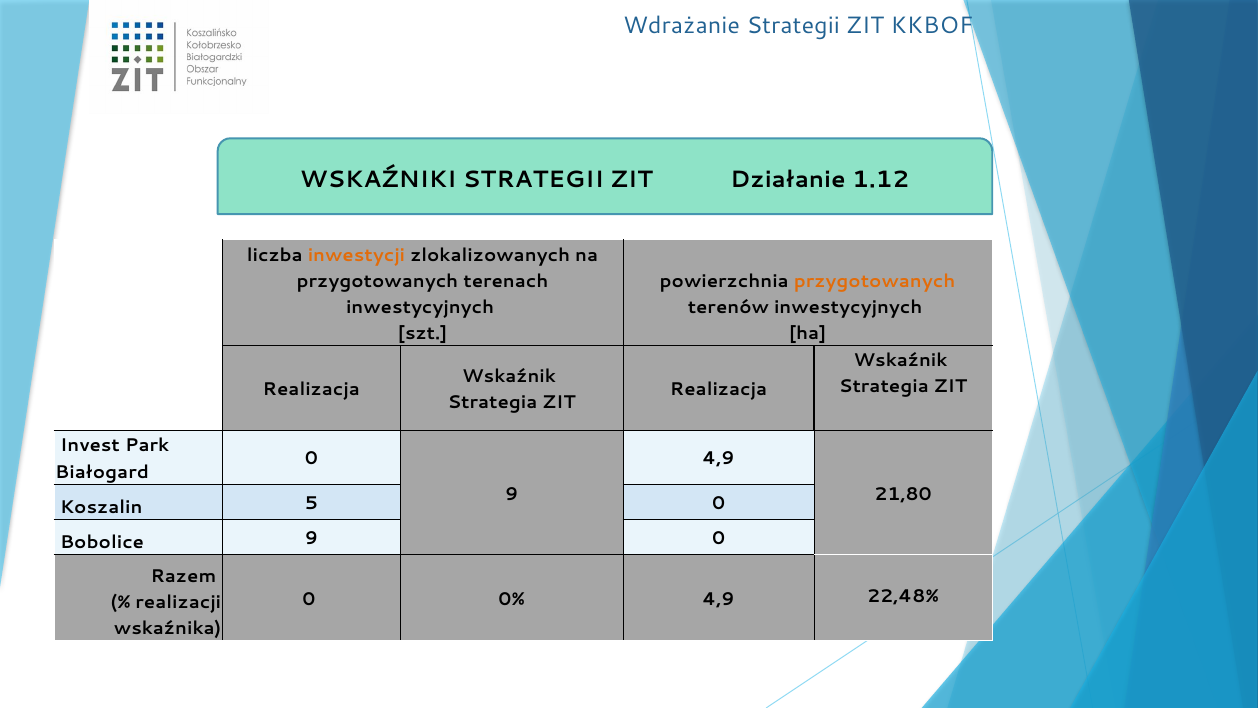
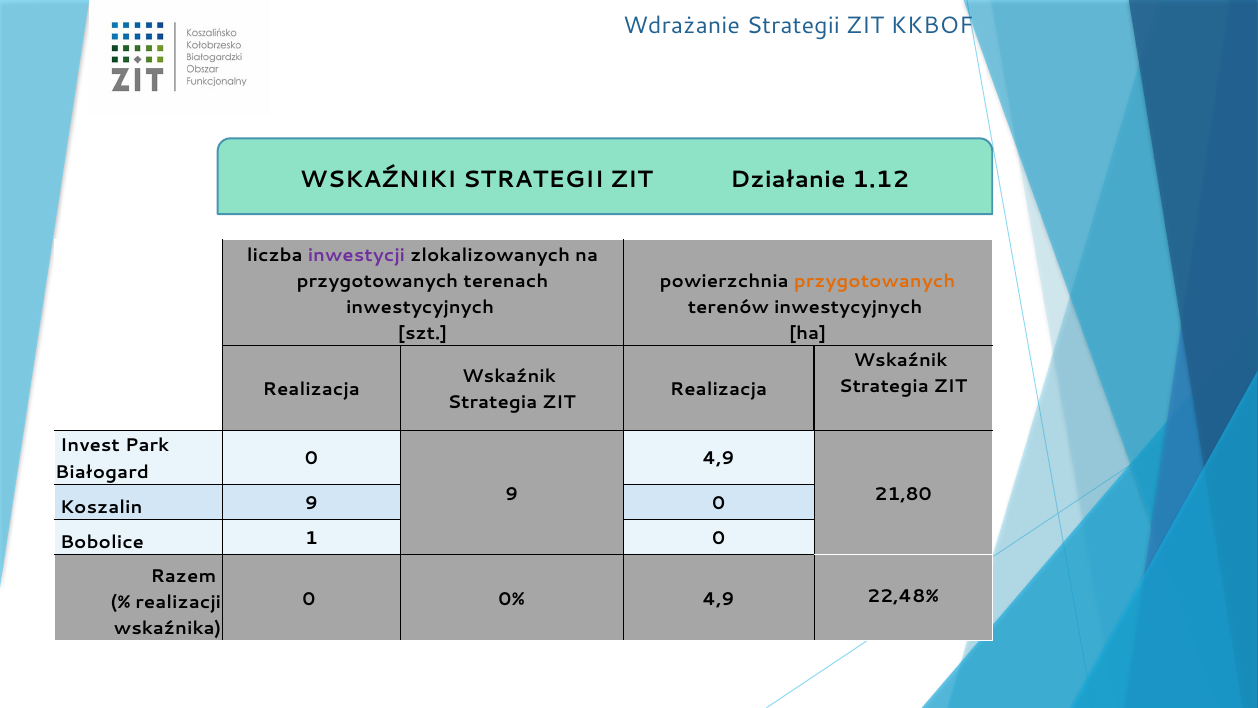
inwestycji colour: orange -> purple
Koszalin 5: 5 -> 9
Bobolice 9: 9 -> 1
